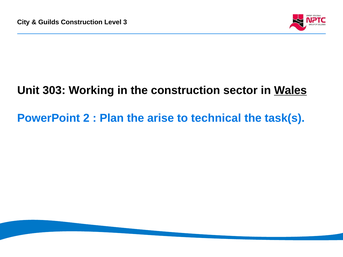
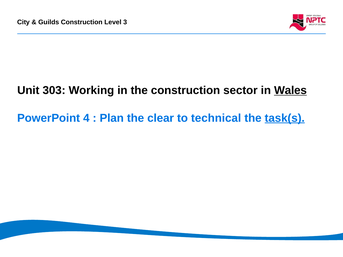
2: 2 -> 4
arise: arise -> clear
task(s underline: none -> present
